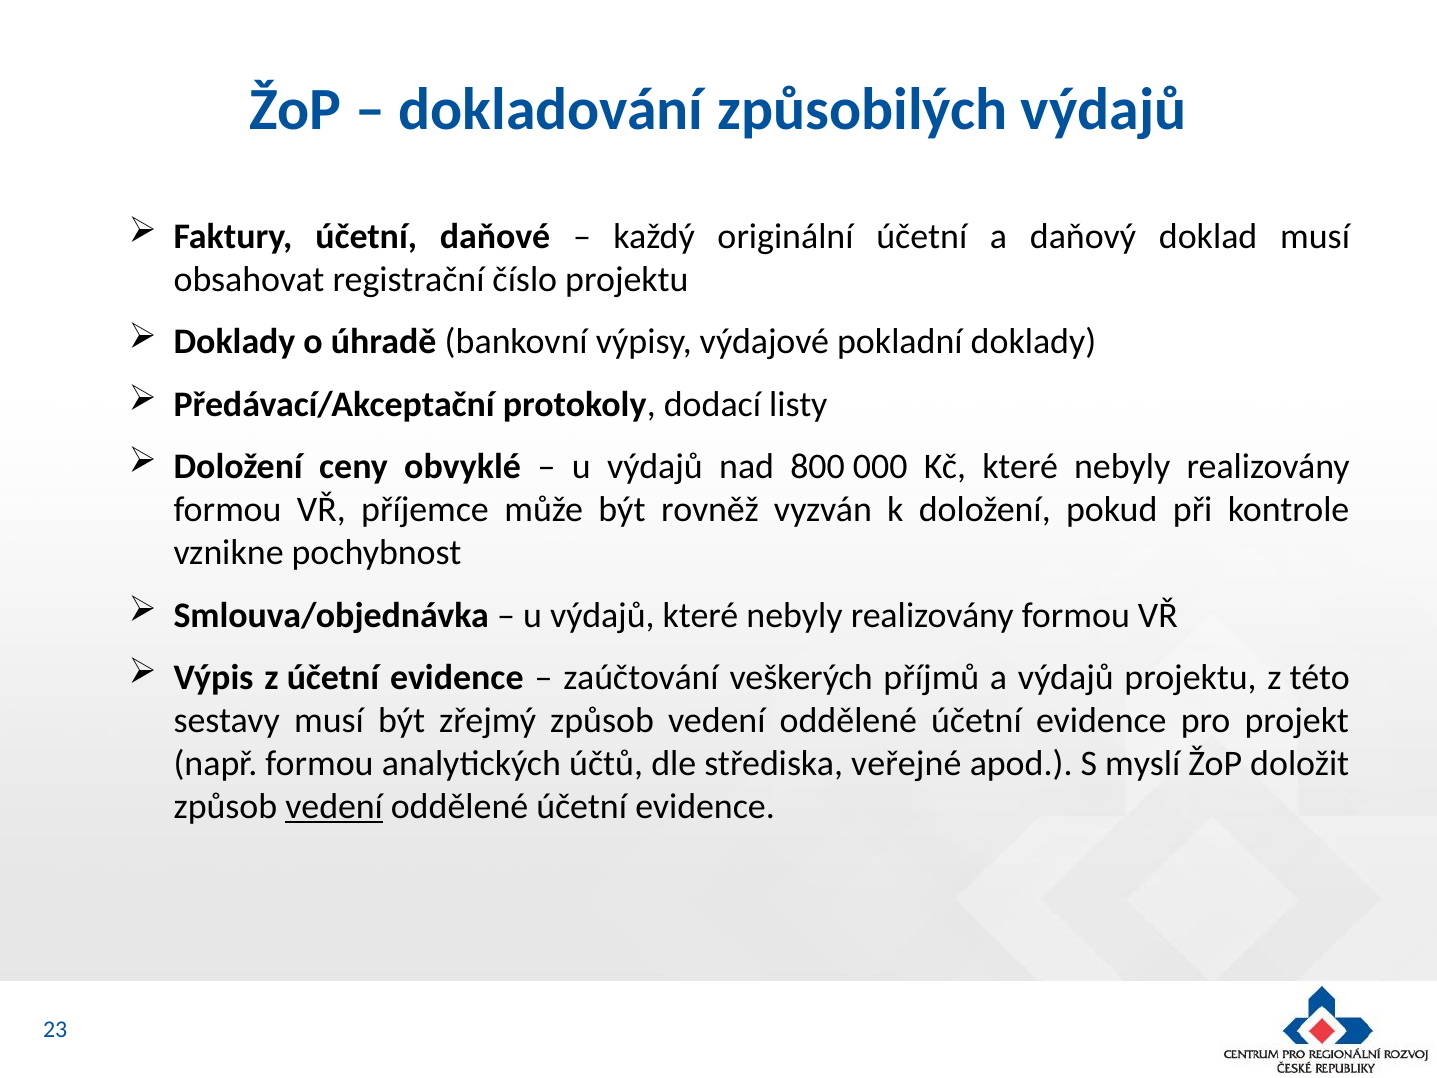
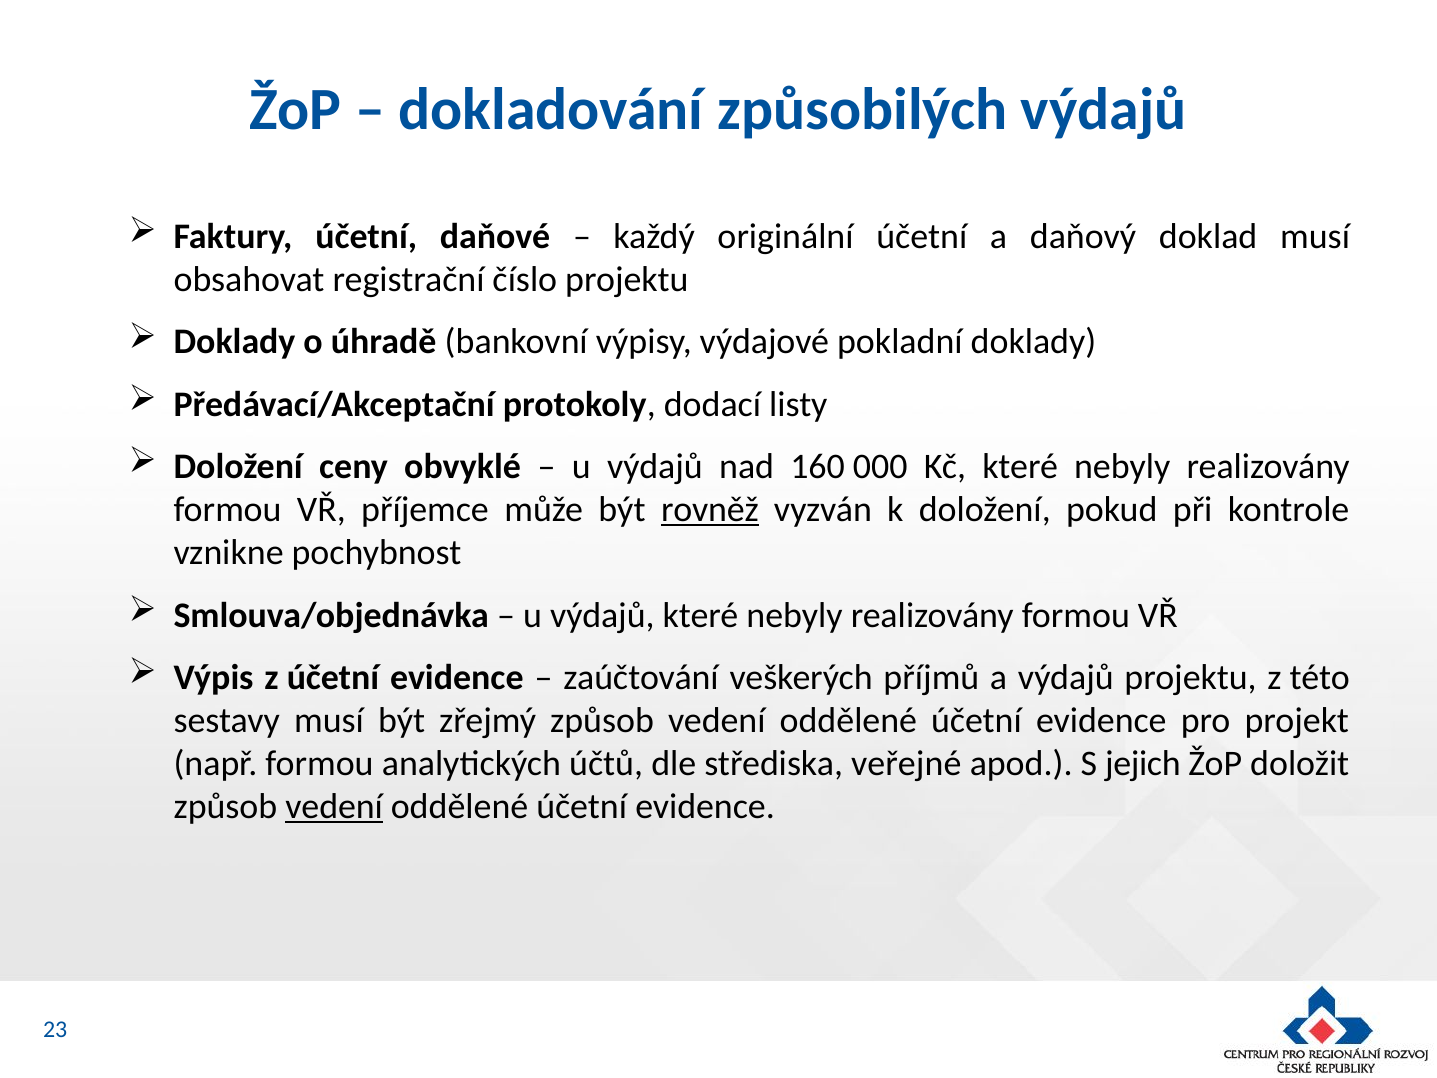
800: 800 -> 160
rovněž underline: none -> present
myslí: myslí -> jejich
